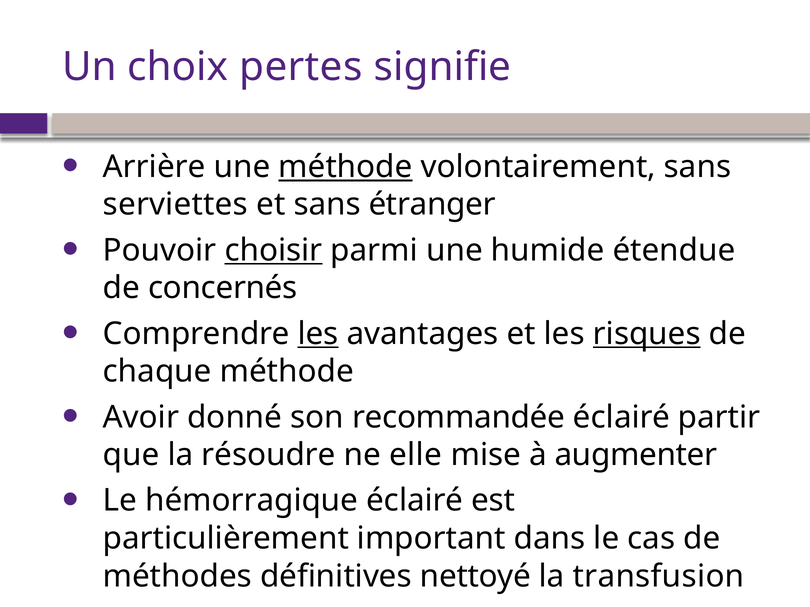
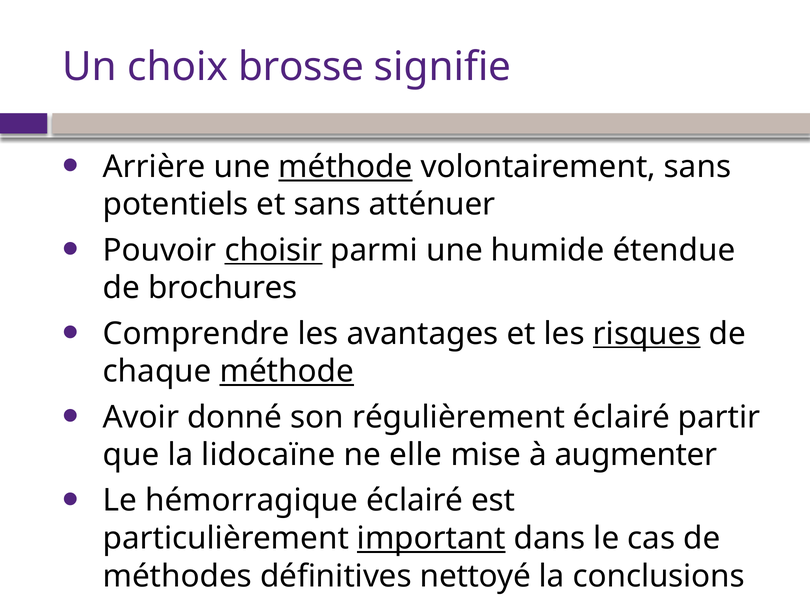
pertes: pertes -> brosse
serviettes: serviettes -> potentiels
étranger: étranger -> atténuer
concernés: concernés -> brochures
les at (318, 334) underline: present -> none
méthode at (287, 372) underline: none -> present
recommandée: recommandée -> régulièrement
résoudre: résoudre -> lidocaïne
important underline: none -> present
transfusion: transfusion -> conclusions
